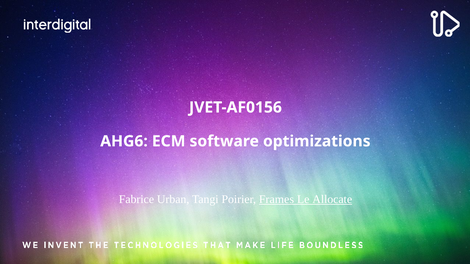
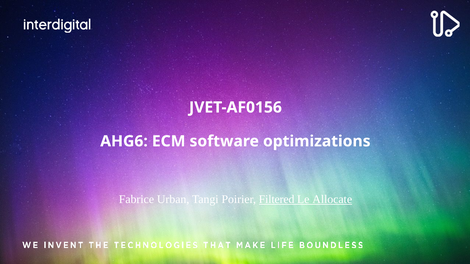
Frames: Frames -> Filtered
